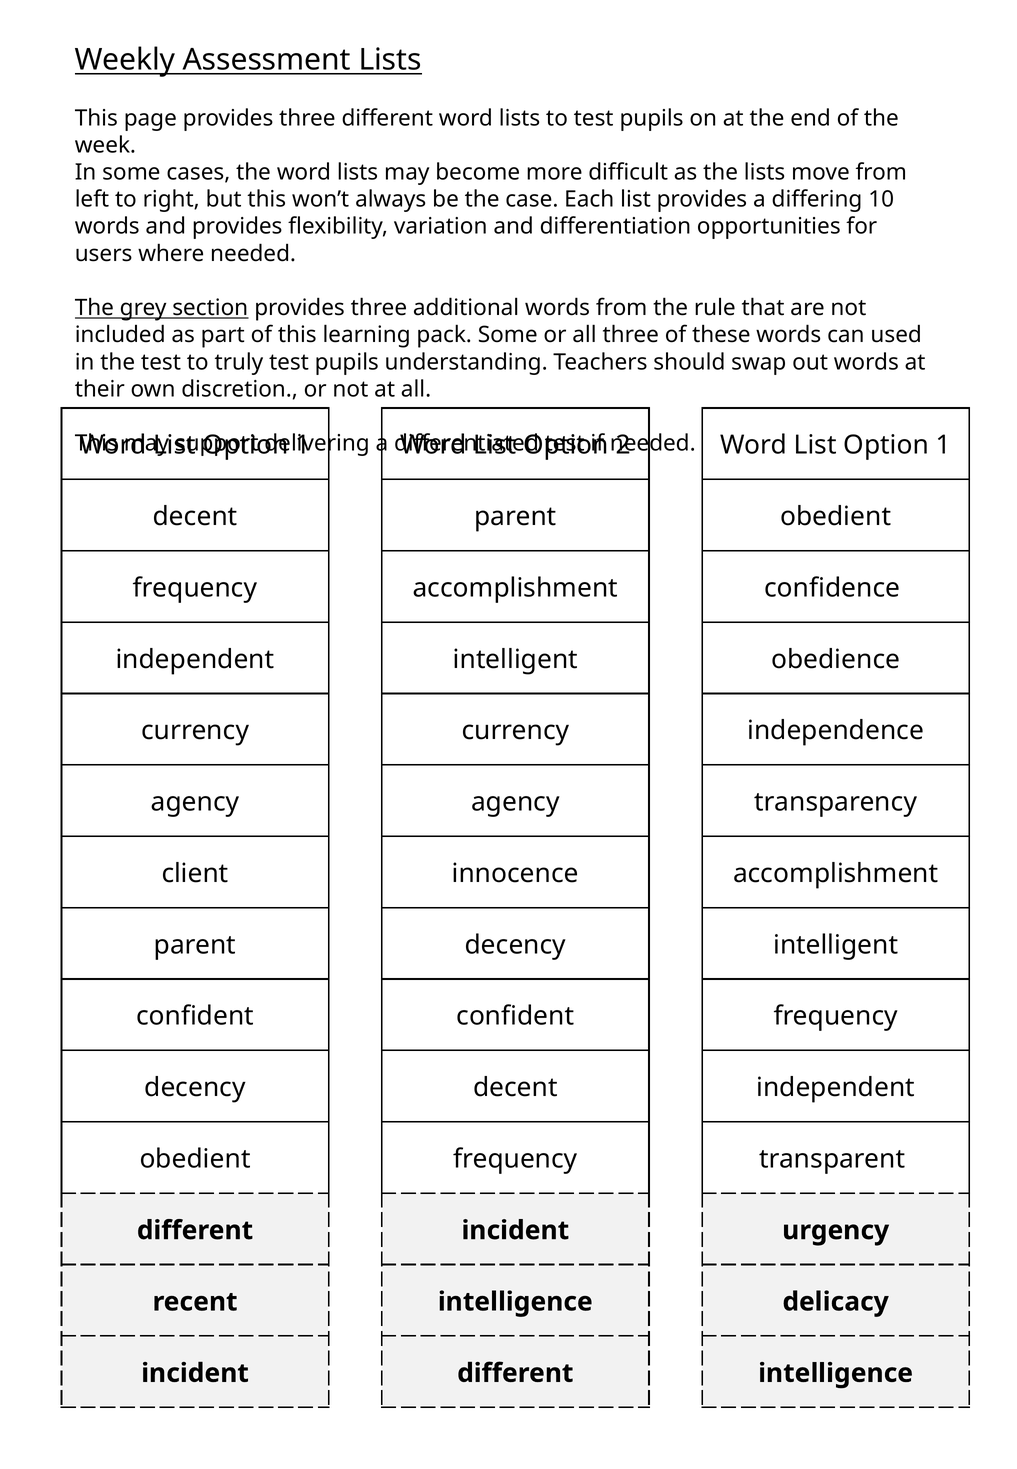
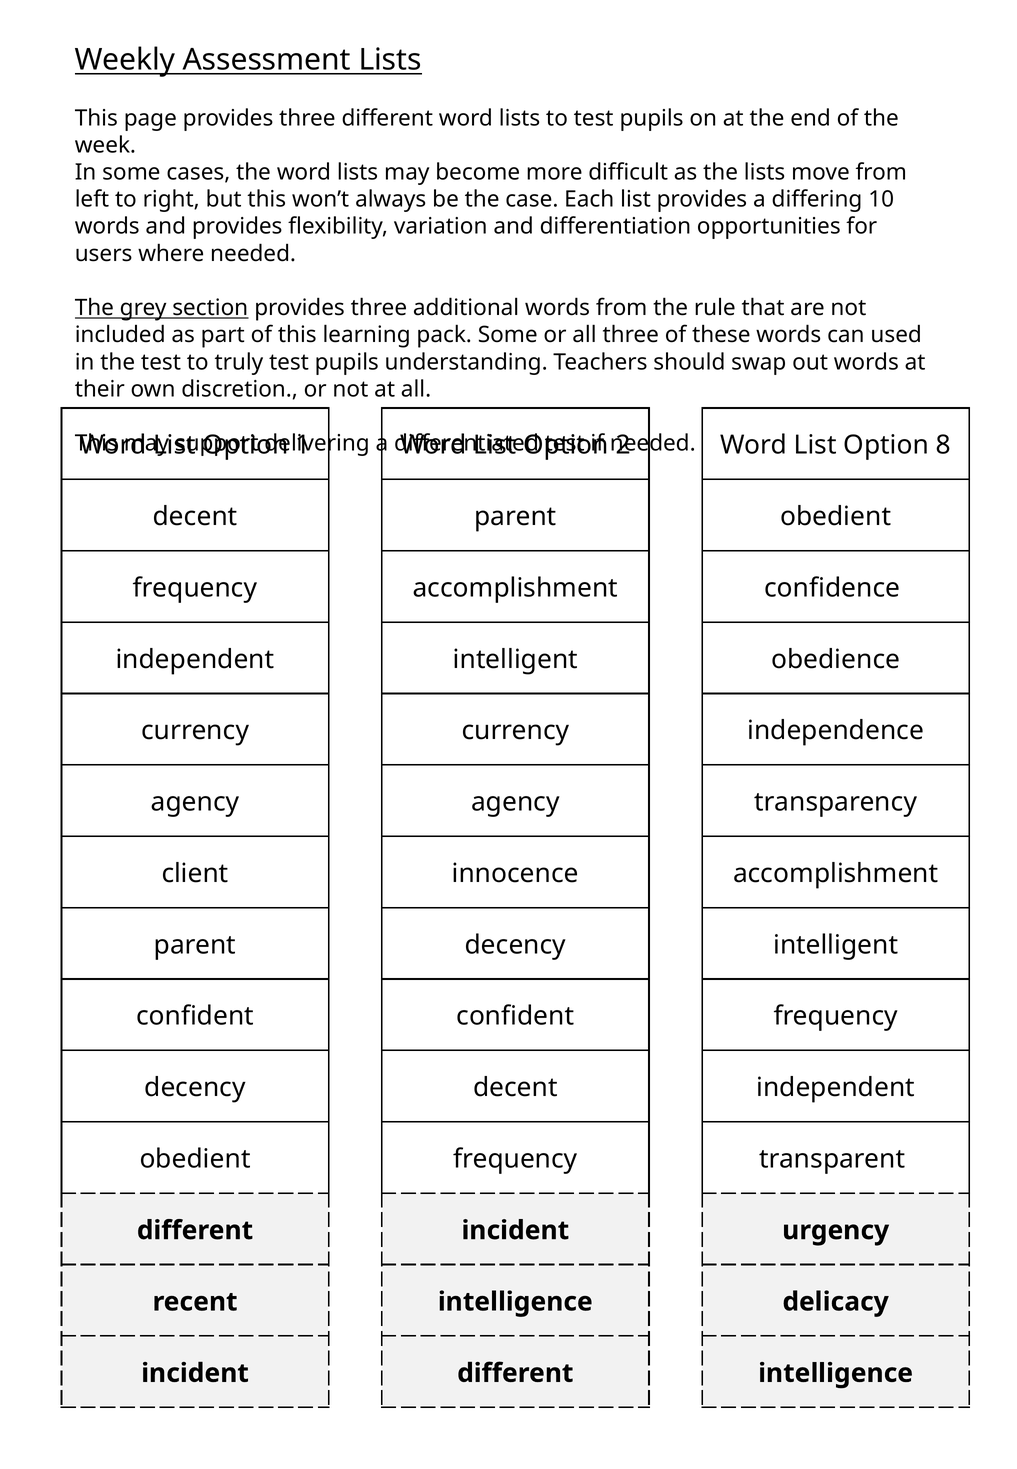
1 at (944, 445): 1 -> 8
